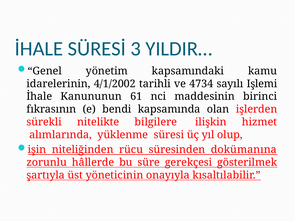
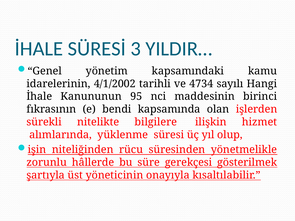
Işlemi: Işlemi -> Hangi
61: 61 -> 95
dokümanına: dokümanına -> yönetmelikle
